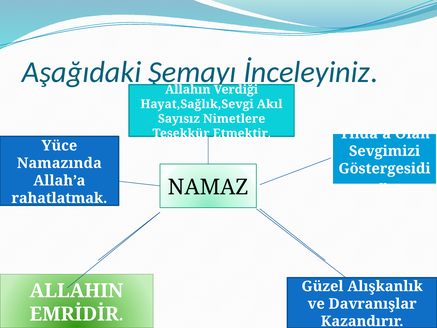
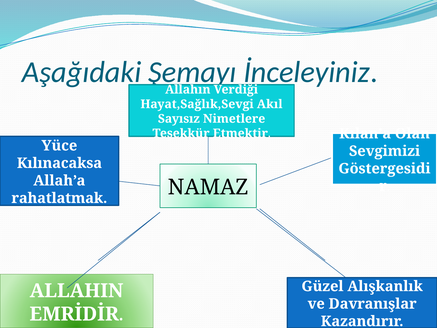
Yılda’a: Yılda’a -> Kılan’a
Namazında: Namazında -> Kılınacaksa
